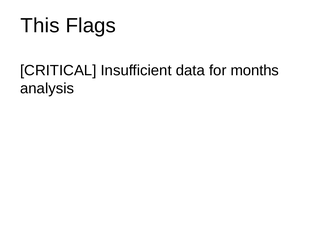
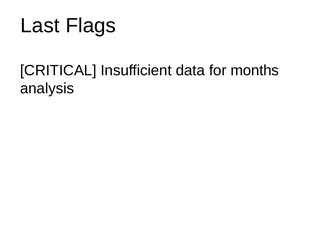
This: This -> Last
